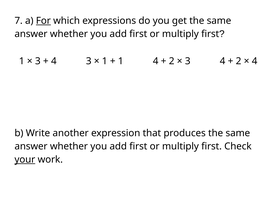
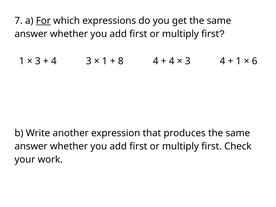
1 at (121, 61): 1 -> 8
2 at (172, 61): 2 -> 4
2 at (239, 61): 2 -> 1
4 at (255, 61): 4 -> 6
your underline: present -> none
